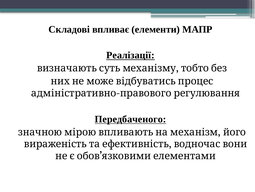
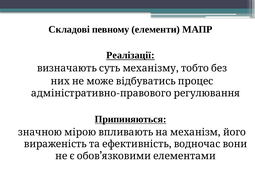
впливає: впливає -> певному
Передбаченого: Передбаченого -> Припиняються
